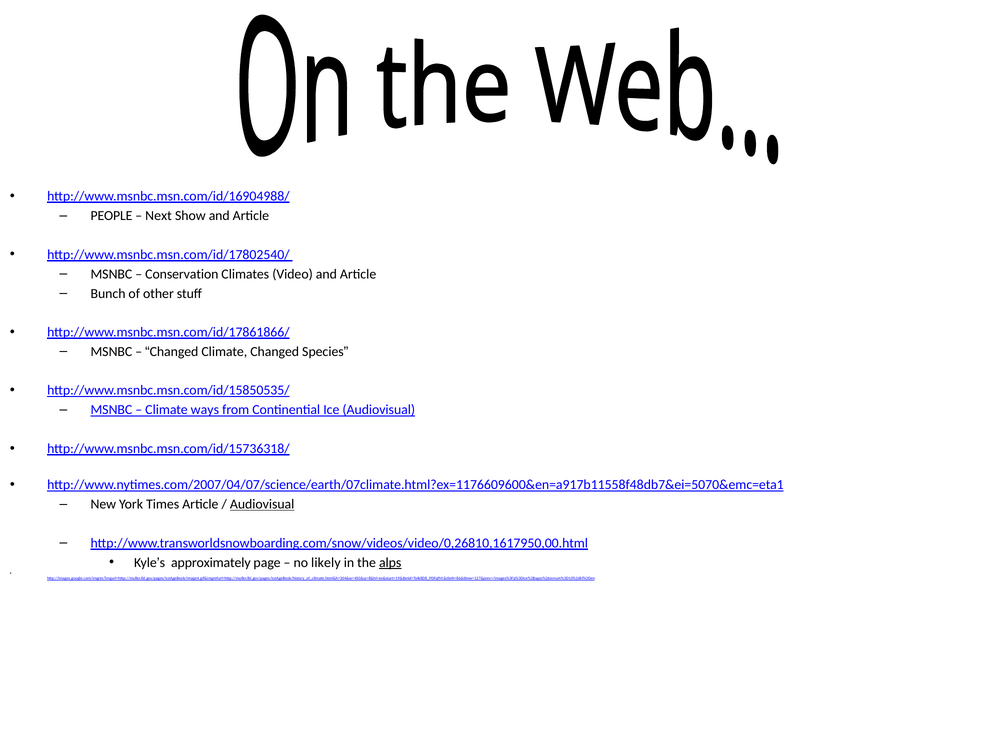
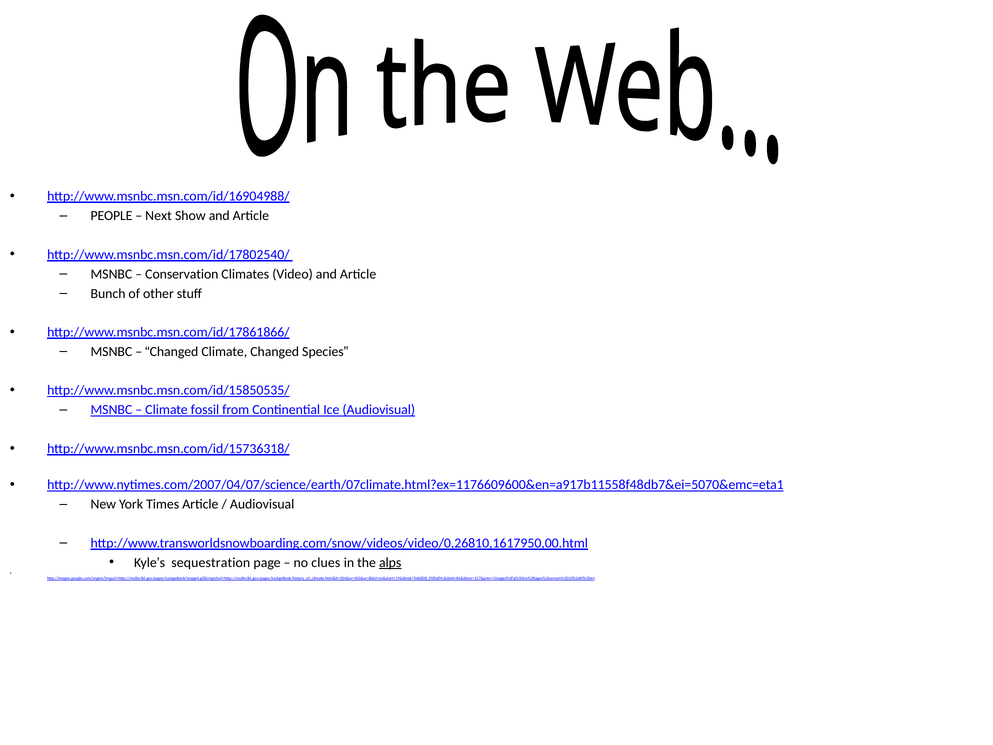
ways: ways -> fossil
Audiovisual at (262, 504) underline: present -> none
approximately: approximately -> sequestration
likely: likely -> clues
